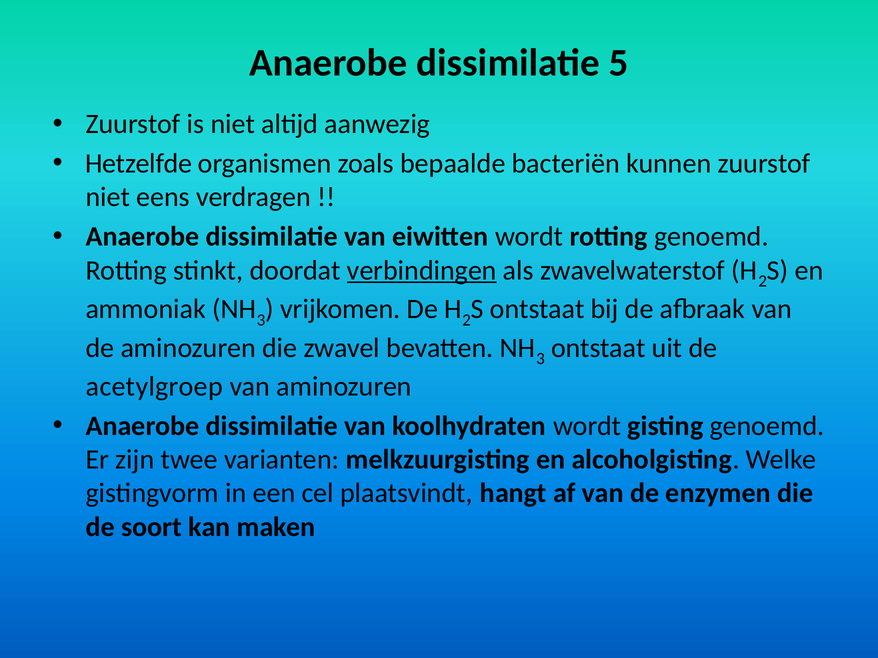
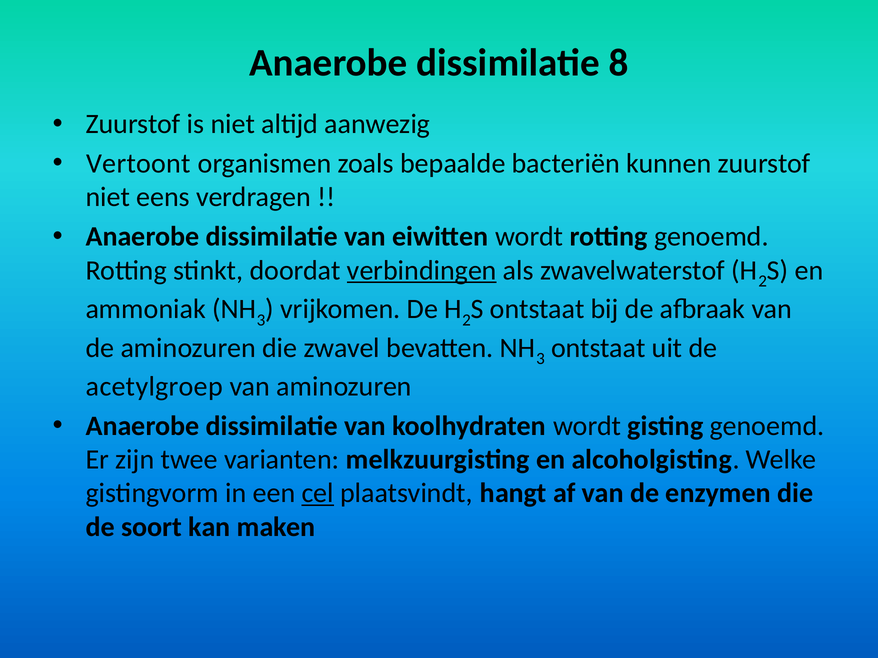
5: 5 -> 8
Hetzelfde: Hetzelfde -> Vertoont
cel underline: none -> present
